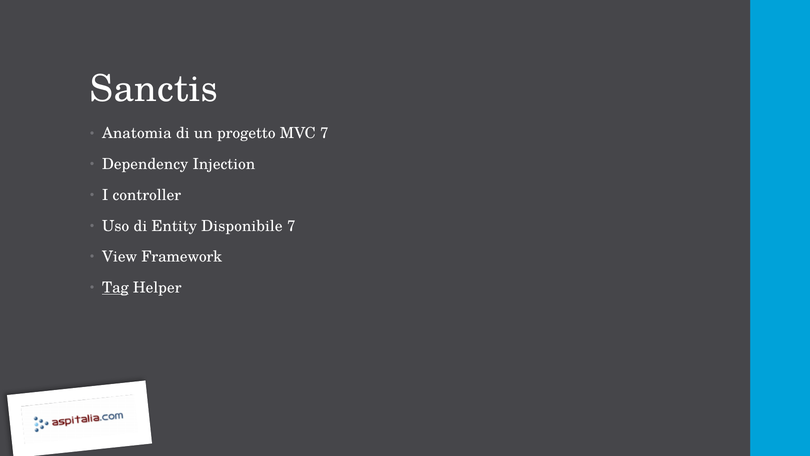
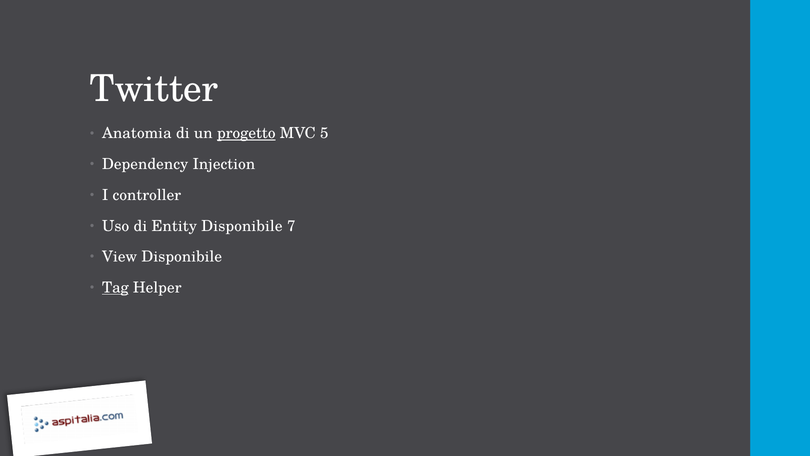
Sanctis: Sanctis -> Twitter
progetto underline: none -> present
MVC 7: 7 -> 5
View Framework: Framework -> Disponibile
